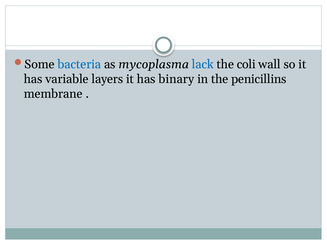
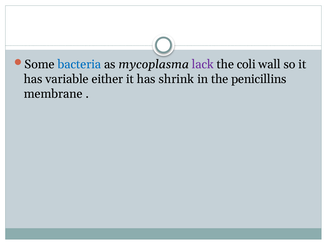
lack colour: blue -> purple
layers: layers -> either
binary: binary -> shrink
